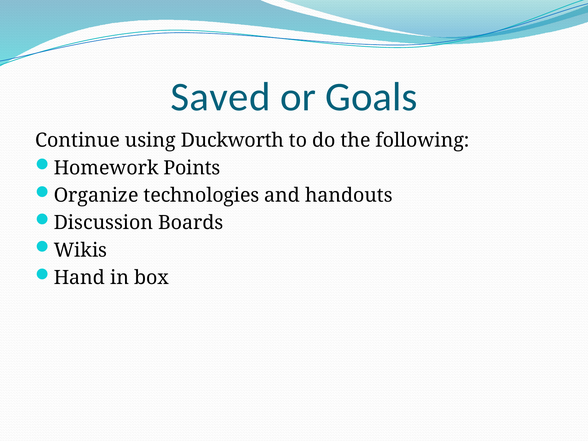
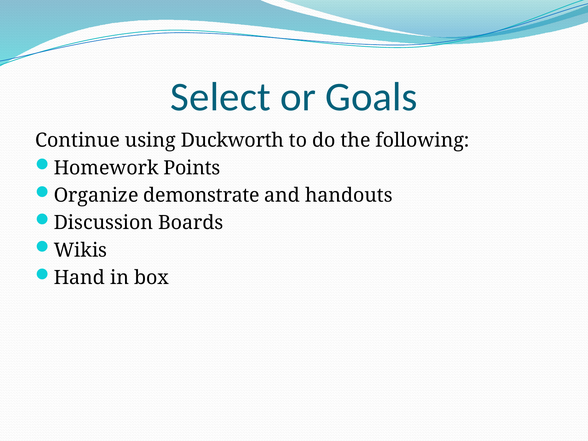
Saved: Saved -> Select
technologies: technologies -> demonstrate
